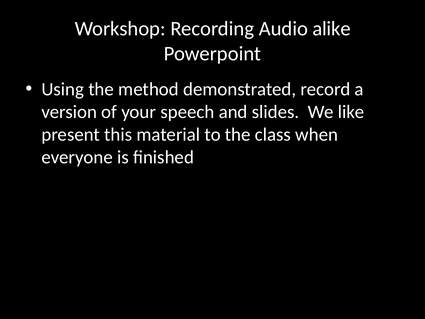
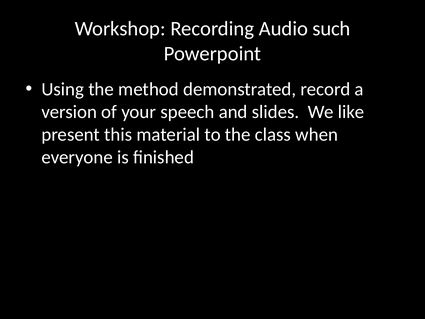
alike: alike -> such
